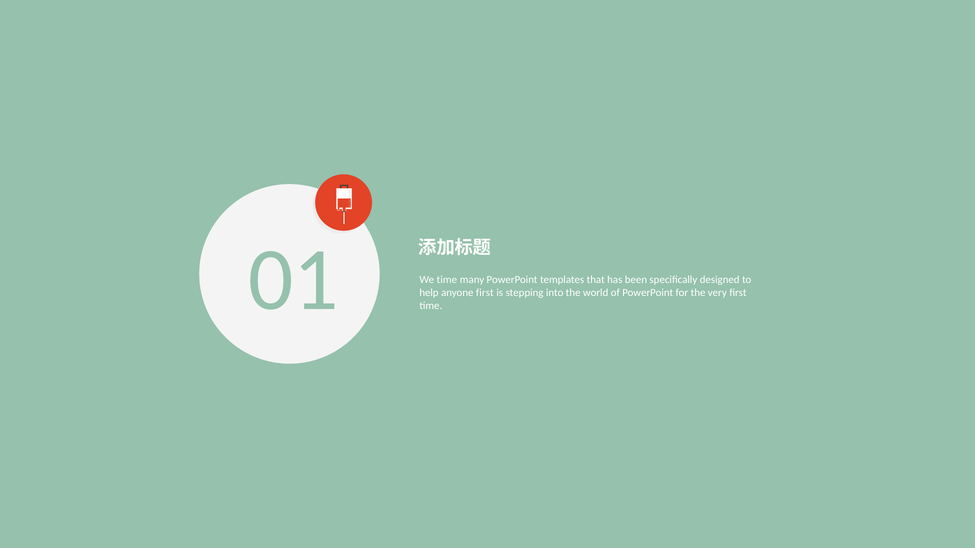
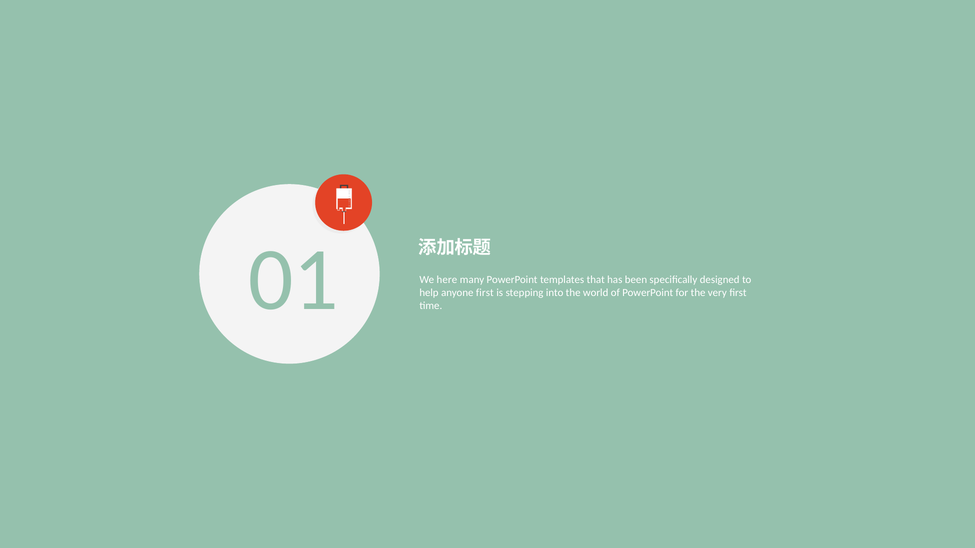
We time: time -> here
